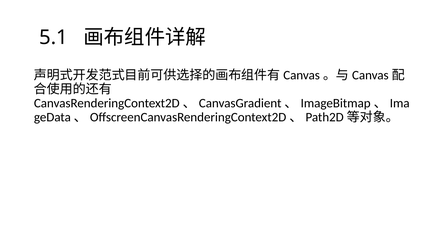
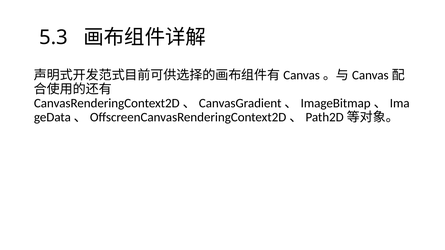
5.1: 5.1 -> 5.3
